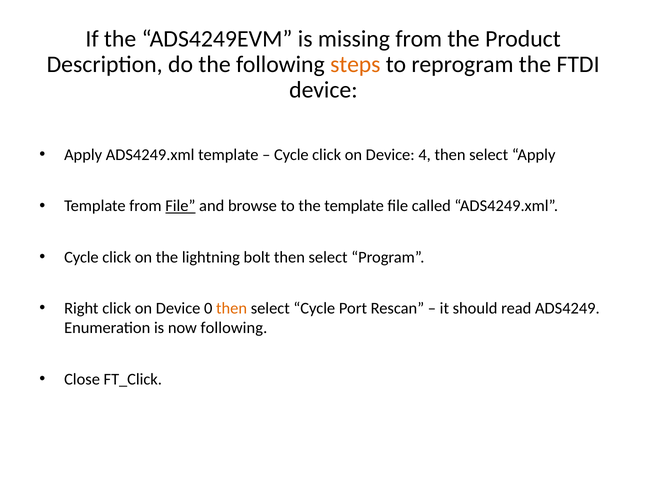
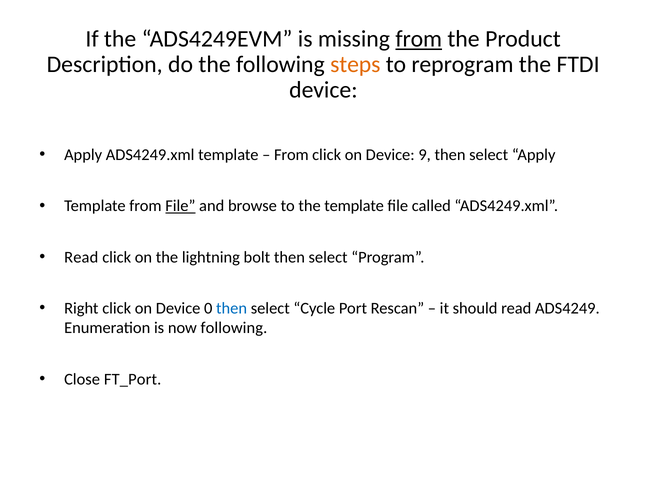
from at (419, 39) underline: none -> present
Cycle at (291, 155): Cycle -> From
4: 4 -> 9
Cycle at (81, 257): Cycle -> Read
then at (232, 309) colour: orange -> blue
FT_Click: FT_Click -> FT_Port
